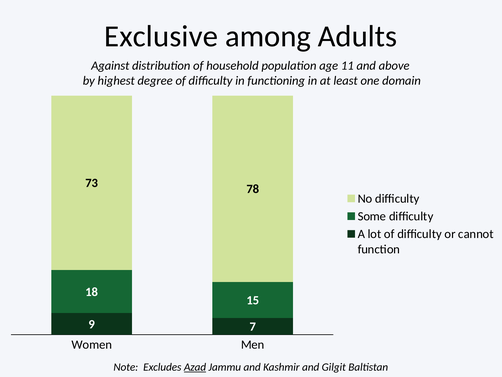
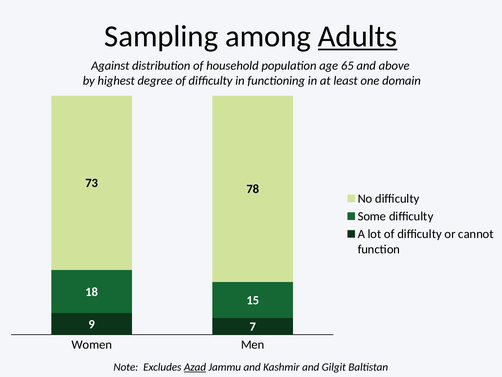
Exclusive: Exclusive -> Sampling
Adults underline: none -> present
11: 11 -> 65
